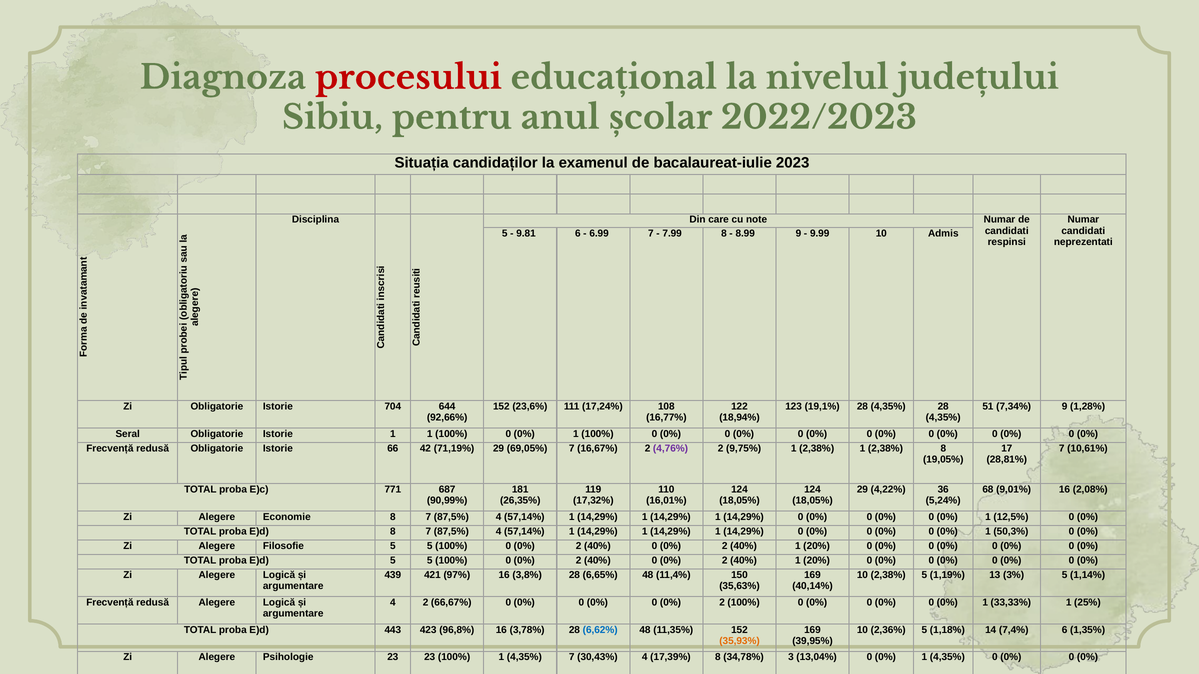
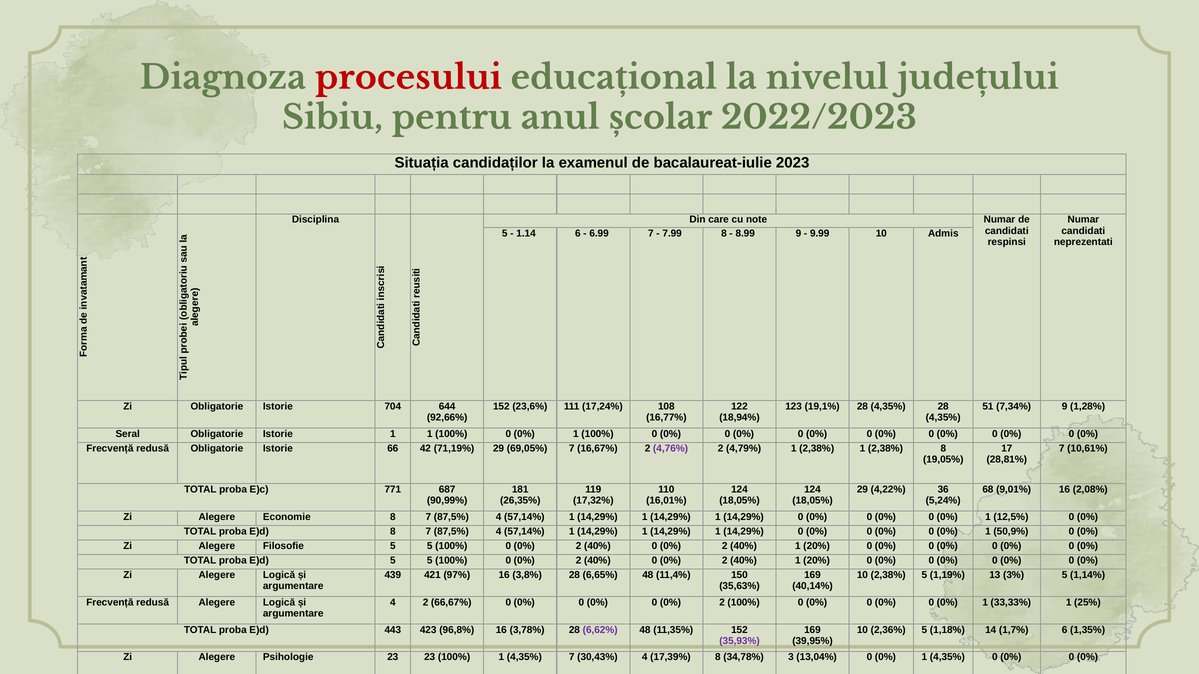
9.81: 9.81 -> 1.14
9,75%: 9,75% -> 4,79%
50,3%: 50,3% -> 50,9%
6,62% colour: blue -> purple
7,4%: 7,4% -> 1,7%
35,93% colour: orange -> purple
